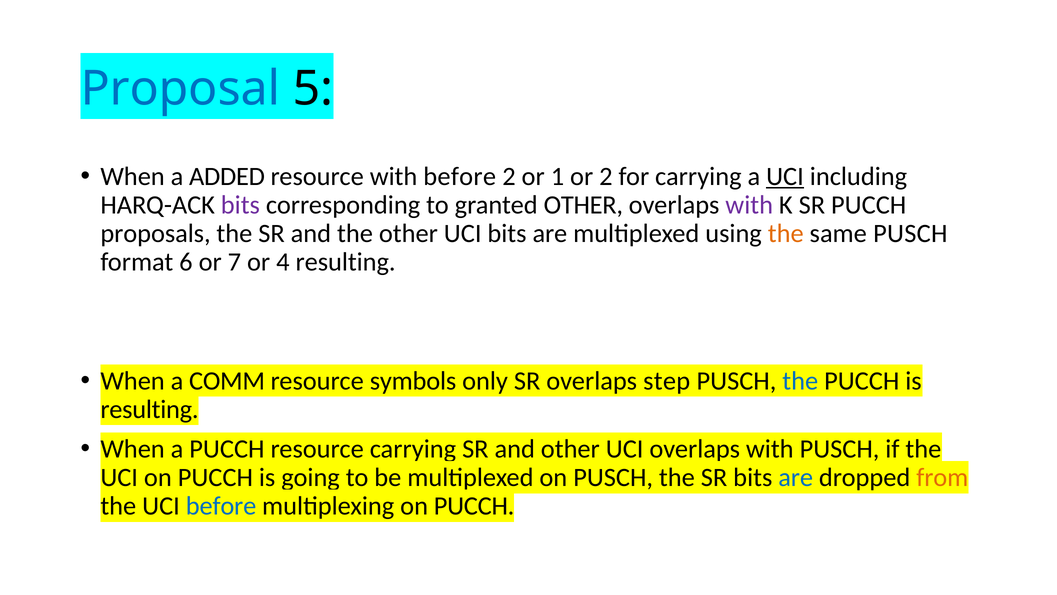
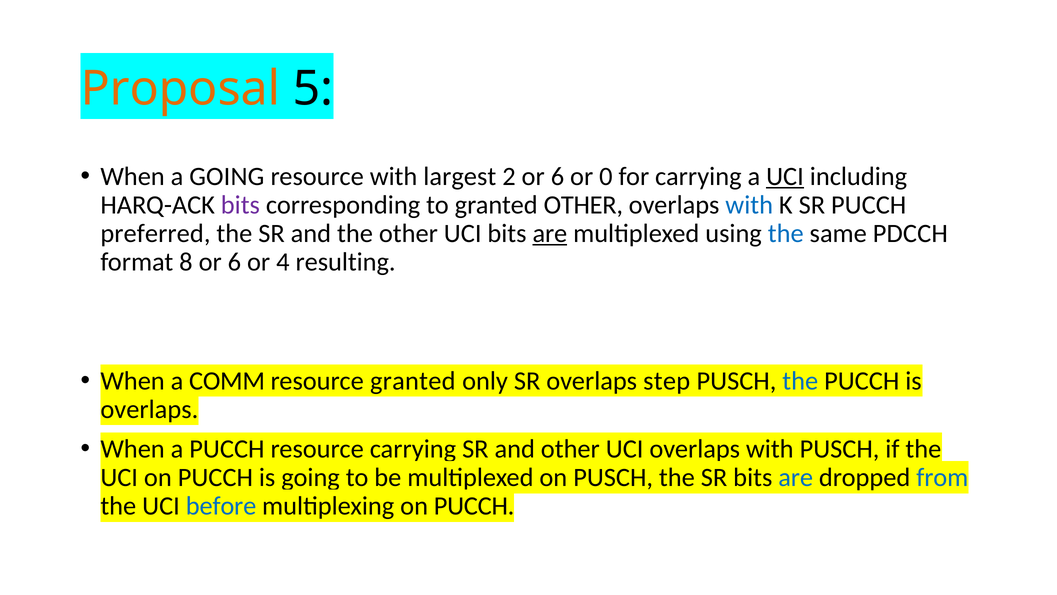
Proposal colour: blue -> orange
a ADDED: ADDED -> GOING
with before: before -> largest
2 or 1: 1 -> 6
or 2: 2 -> 0
with at (749, 205) colour: purple -> blue
proposals: proposals -> preferred
are at (550, 233) underline: none -> present
the at (786, 233) colour: orange -> blue
same PUSCH: PUSCH -> PDCCH
6: 6 -> 8
7 at (234, 262): 7 -> 6
resource symbols: symbols -> granted
resulting at (149, 409): resulting -> overlaps
from colour: orange -> blue
